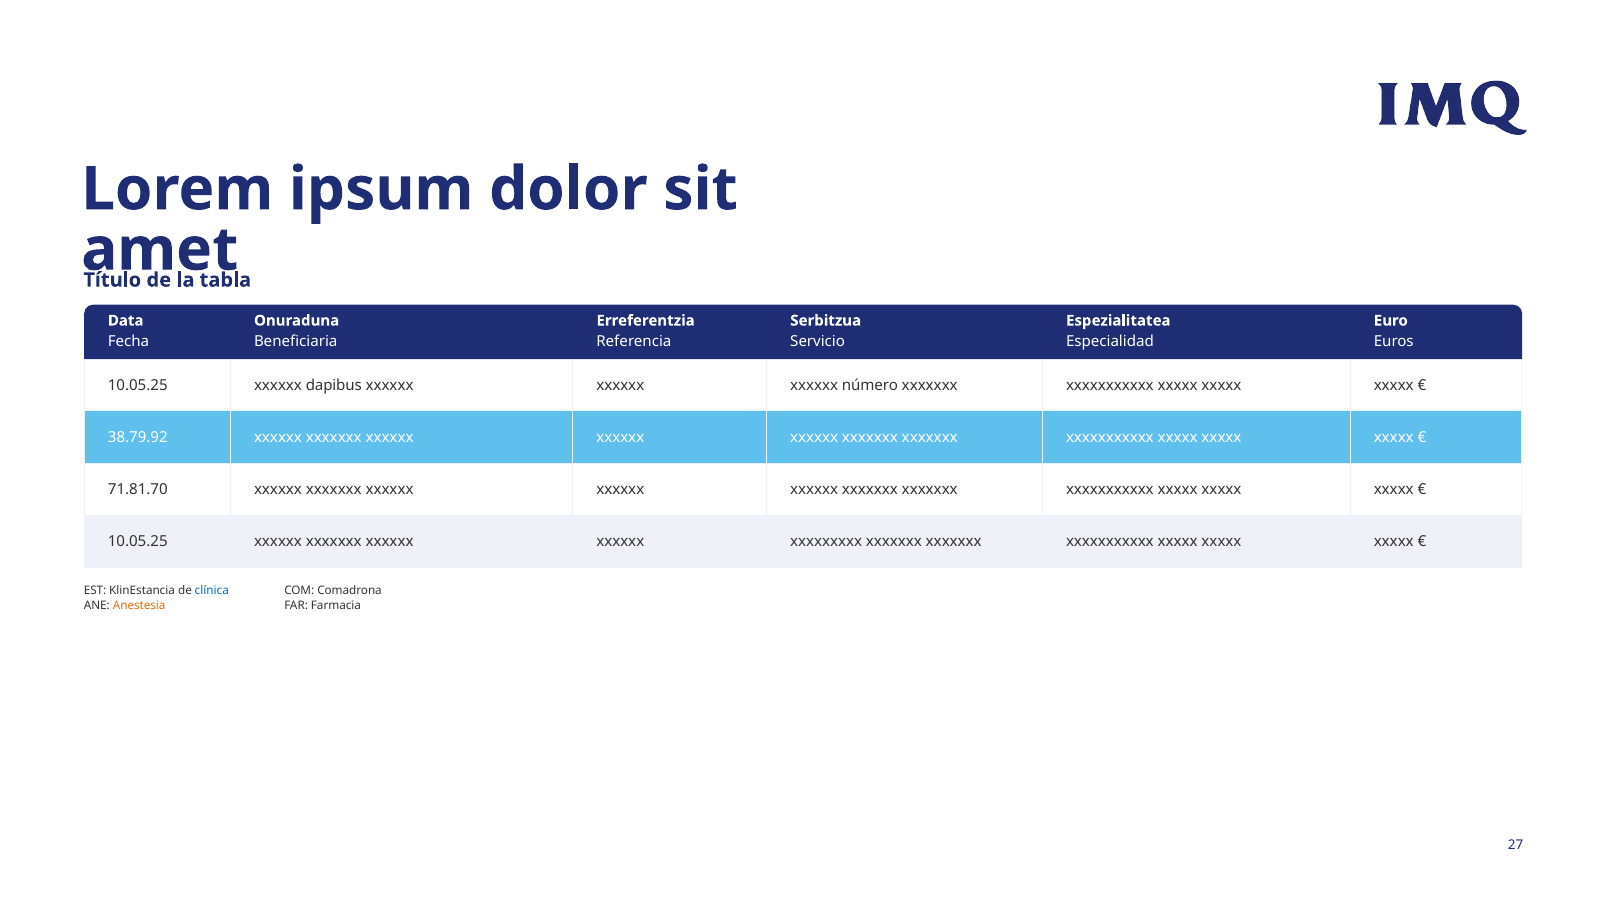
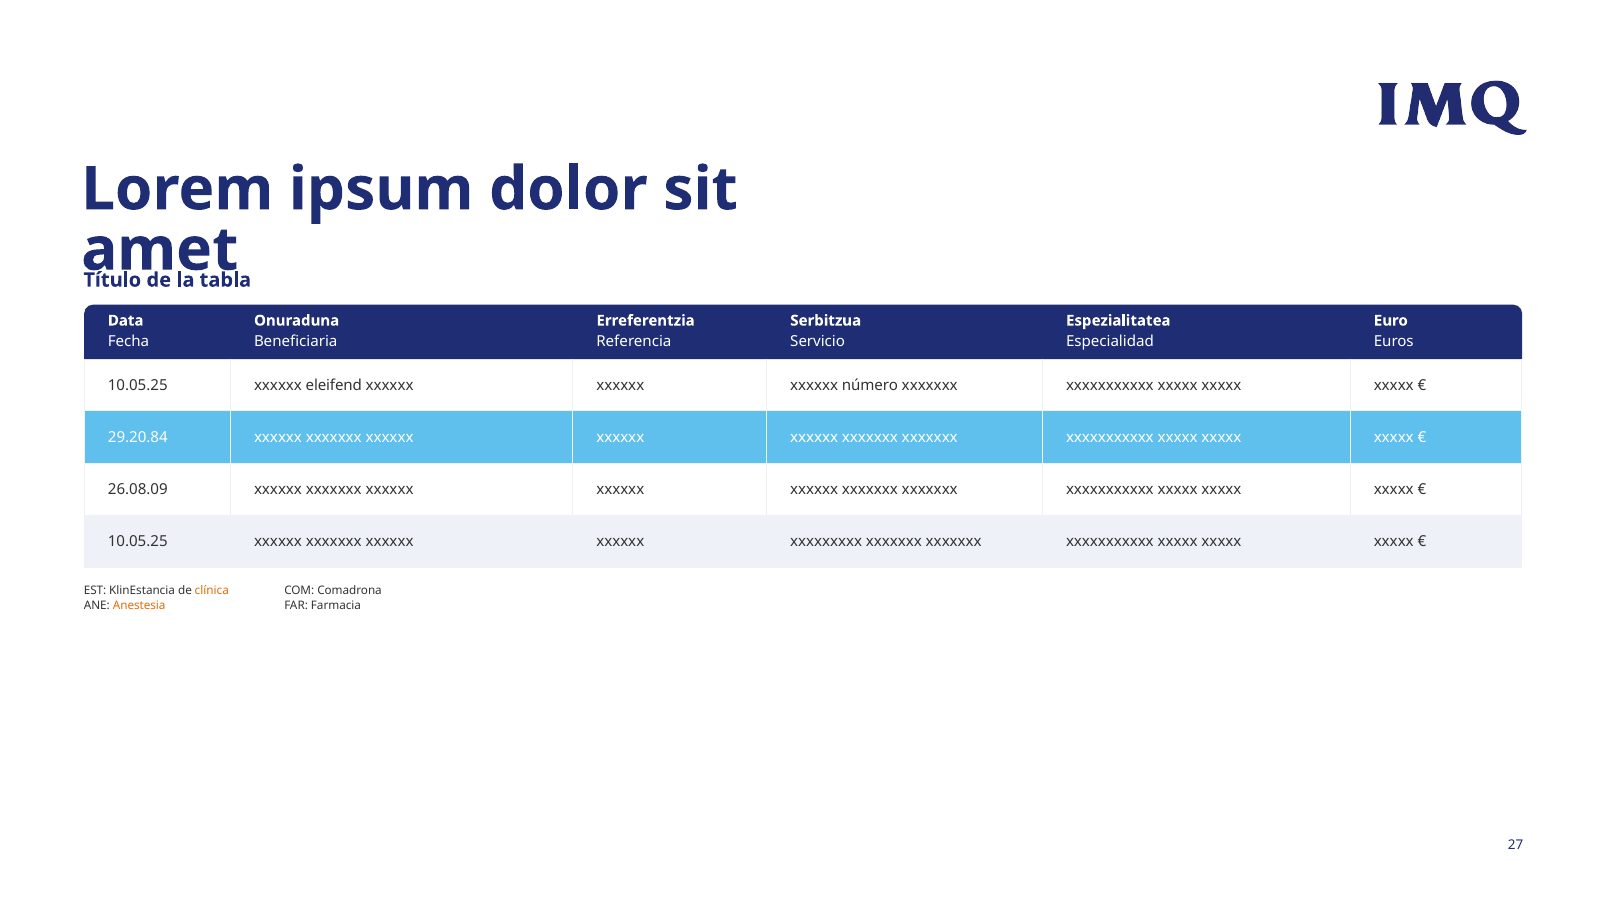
dapibus: dapibus -> eleifend
38.79.92: 38.79.92 -> 29.20.84
71.81.70: 71.81.70 -> 26.08.09
clínica colour: blue -> orange
